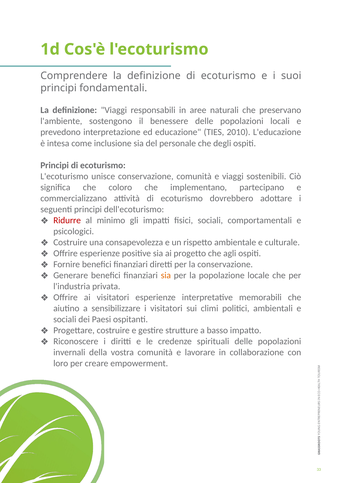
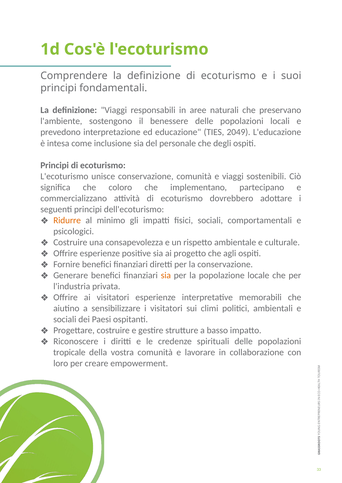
2010: 2010 -> 2049
Ridurre colour: red -> orange
invernali: invernali -> tropicale
